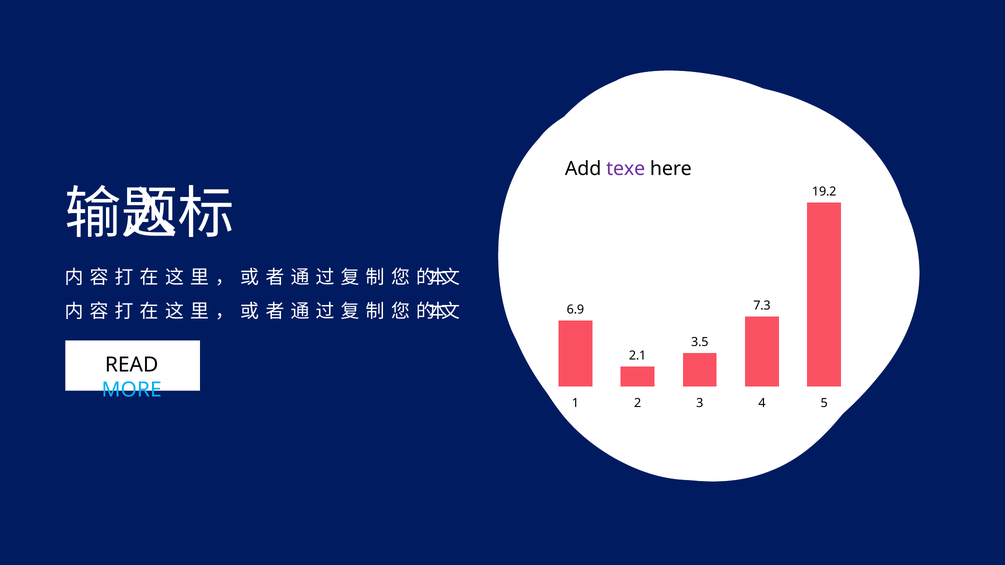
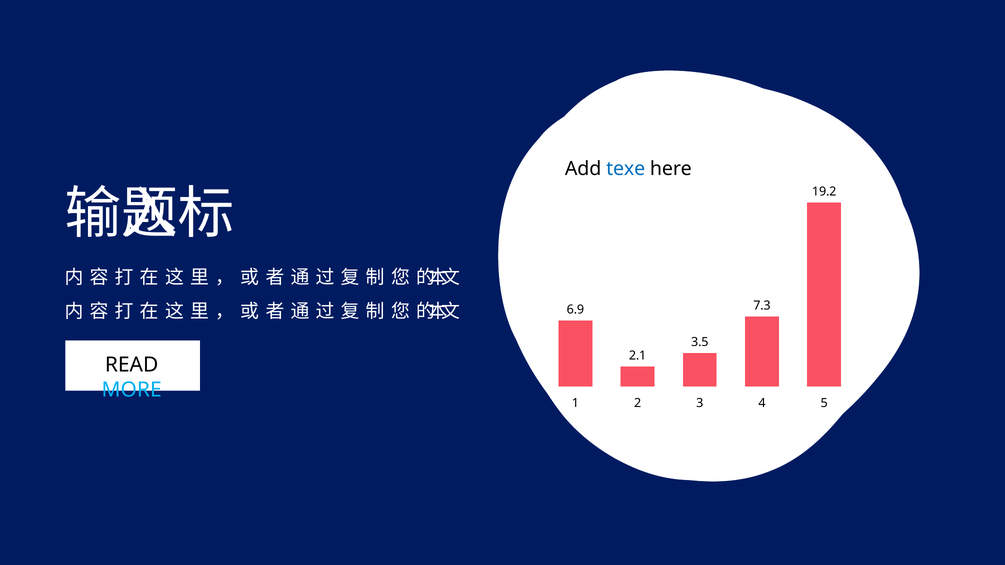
texe colour: purple -> blue
